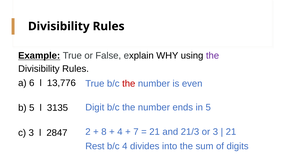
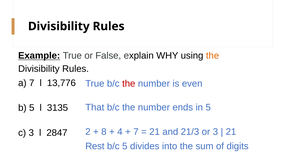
the at (213, 56) colour: purple -> orange
a 6: 6 -> 7
Digit: Digit -> That
b/c 4: 4 -> 5
